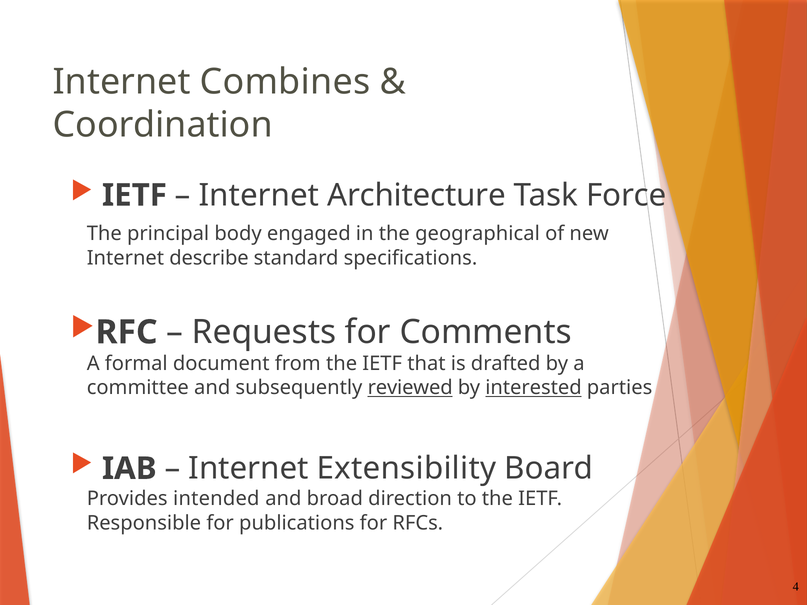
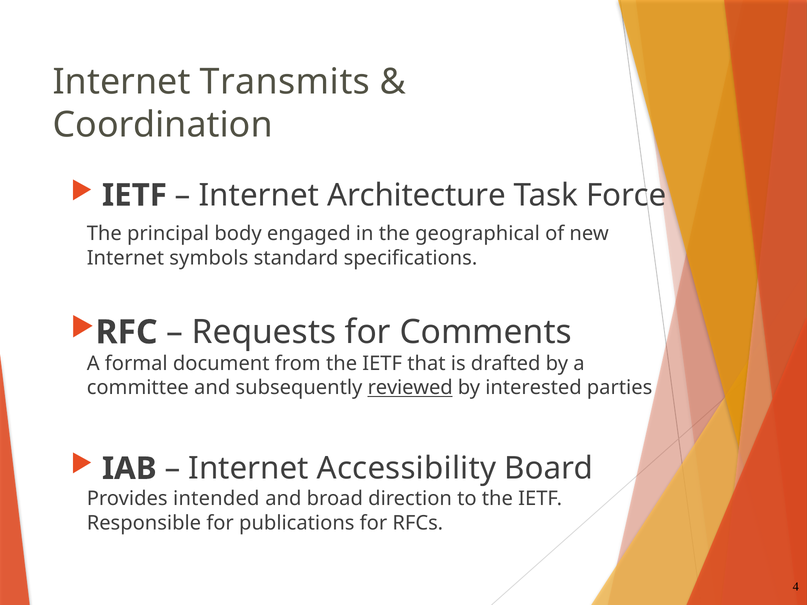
Combines: Combines -> Transmits
describe: describe -> symbols
interested underline: present -> none
Extensibility: Extensibility -> Accessibility
